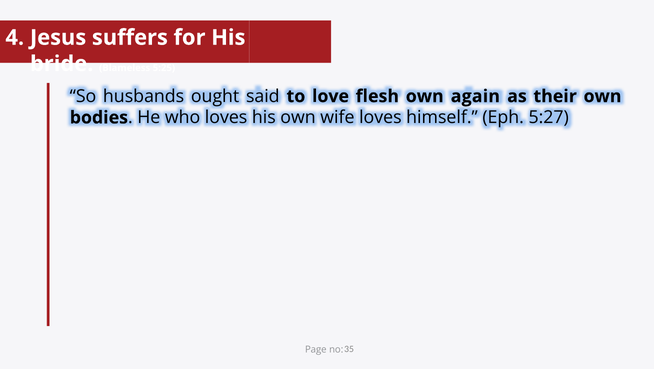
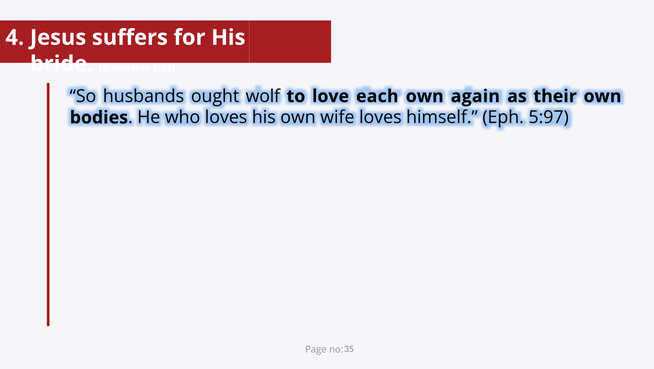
said: said -> wolf
flesh: flesh -> each
5:27: 5:27 -> 5:97
